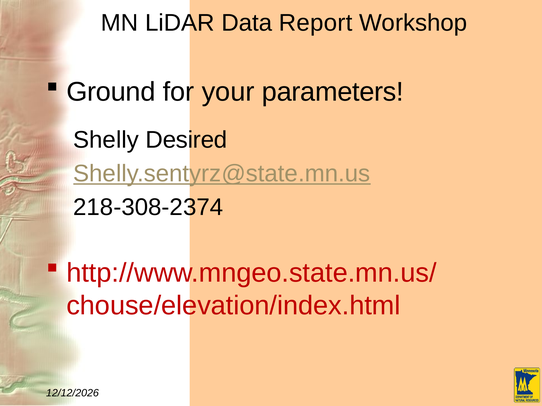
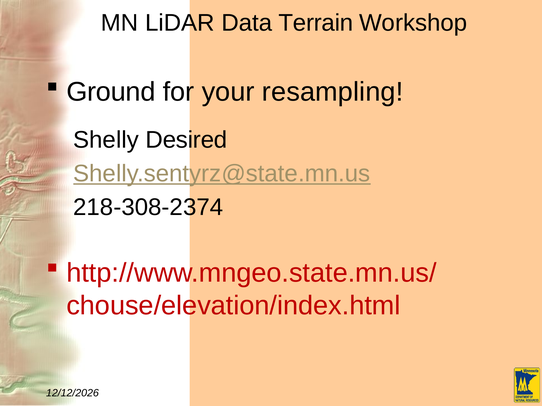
Report: Report -> Terrain
parameters: parameters -> resampling
